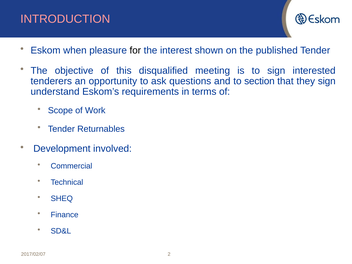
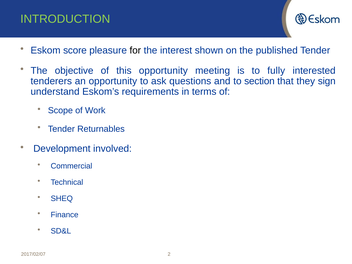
INTRODUCTION colour: pink -> light green
when: when -> score
this disqualified: disqualified -> opportunity
to sign: sign -> fully
